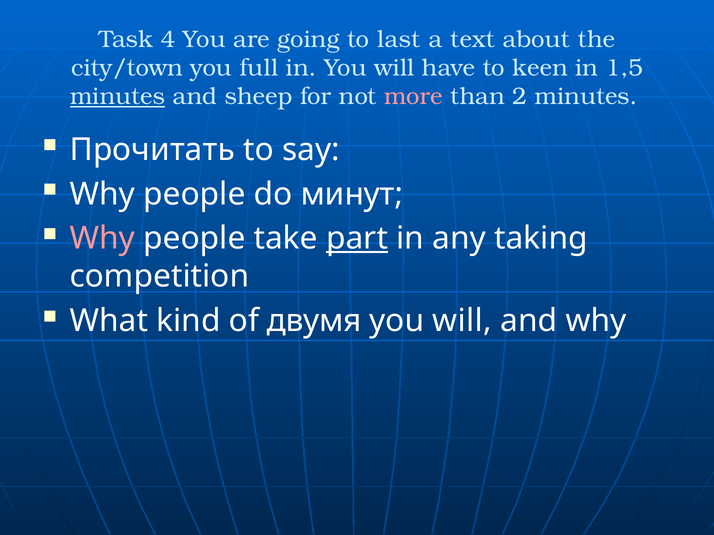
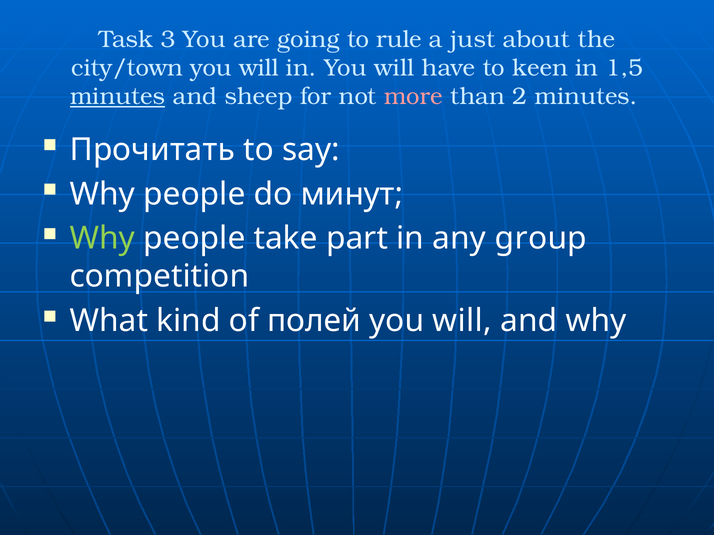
4: 4 -> 3
last: last -> rule
text: text -> just
city/town you full: full -> will
Why at (102, 239) colour: pink -> light green
part underline: present -> none
taking: taking -> group
двумя: двумя -> полей
